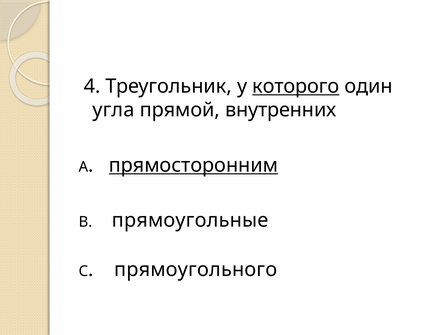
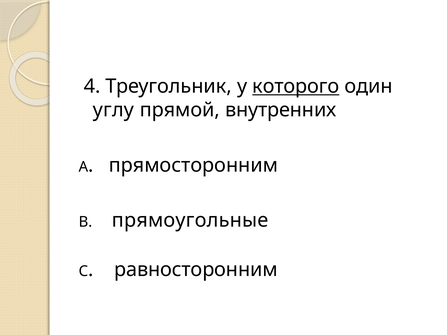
угла: угла -> углу
прямосторонним underline: present -> none
прямоугольного: прямоугольного -> равносторонним
